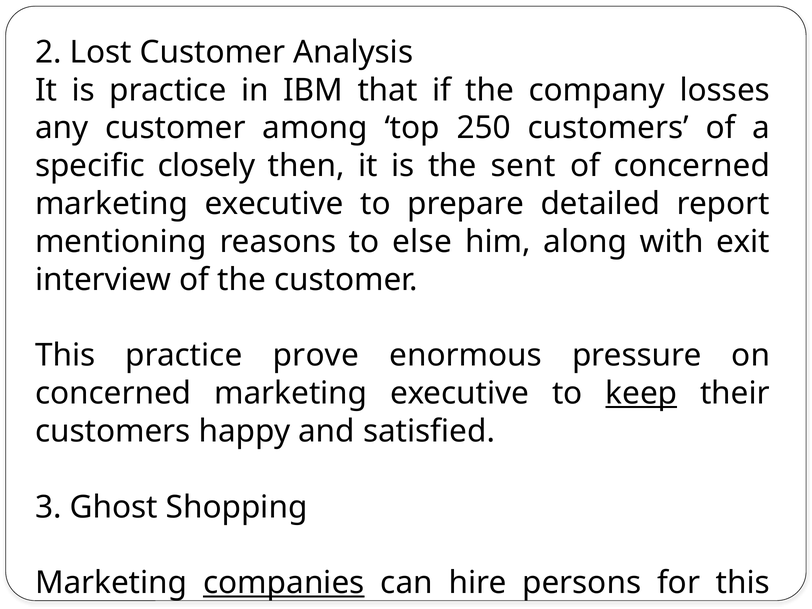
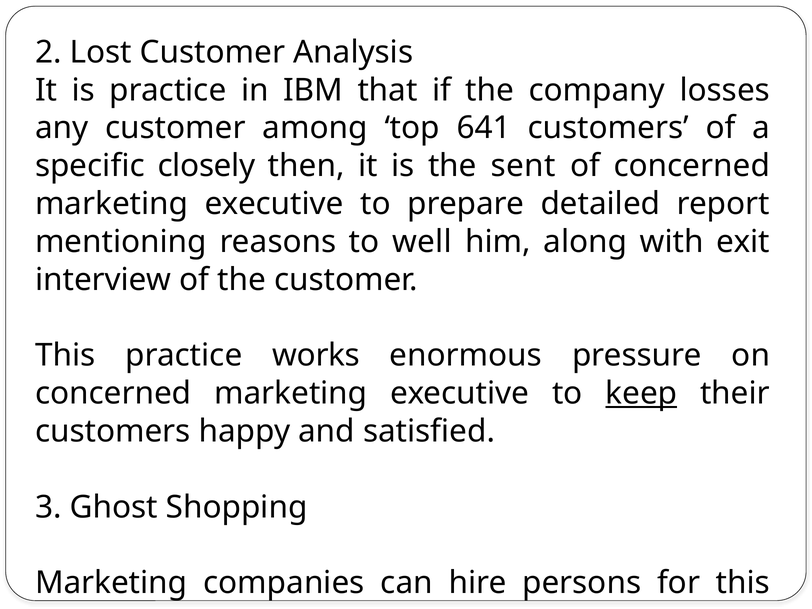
250: 250 -> 641
else: else -> well
prove: prove -> works
companies underline: present -> none
